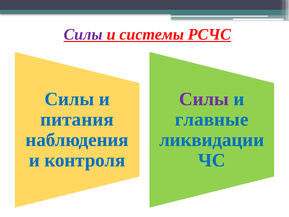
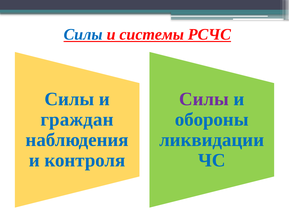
Силы at (83, 34) colour: purple -> blue
питания: питания -> граждан
главные: главные -> обороны
